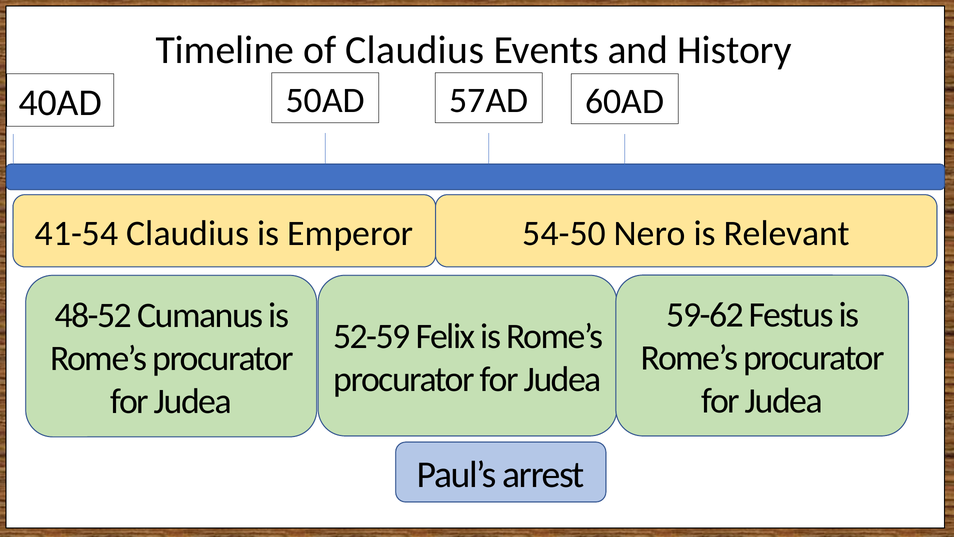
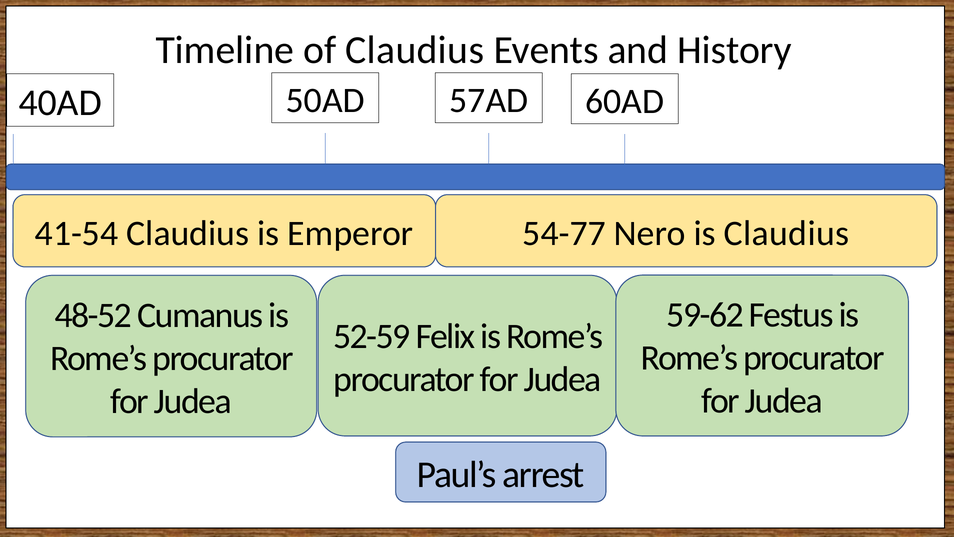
54-50: 54-50 -> 54-77
is Relevant: Relevant -> Claudius
